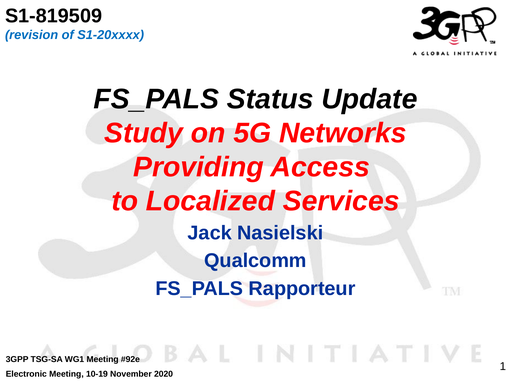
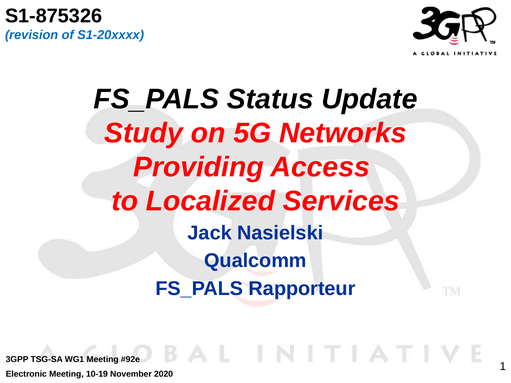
S1-819509: S1-819509 -> S1-875326
